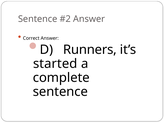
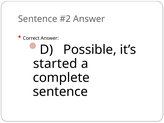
Runners: Runners -> Possible
